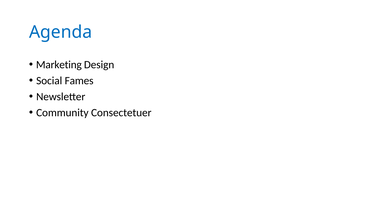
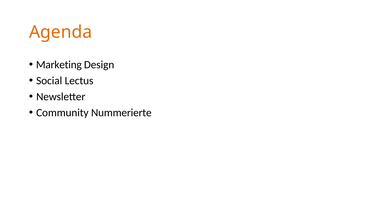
Agenda colour: blue -> orange
Fames: Fames -> Lectus
Consectetuer: Consectetuer -> Nummerierte
